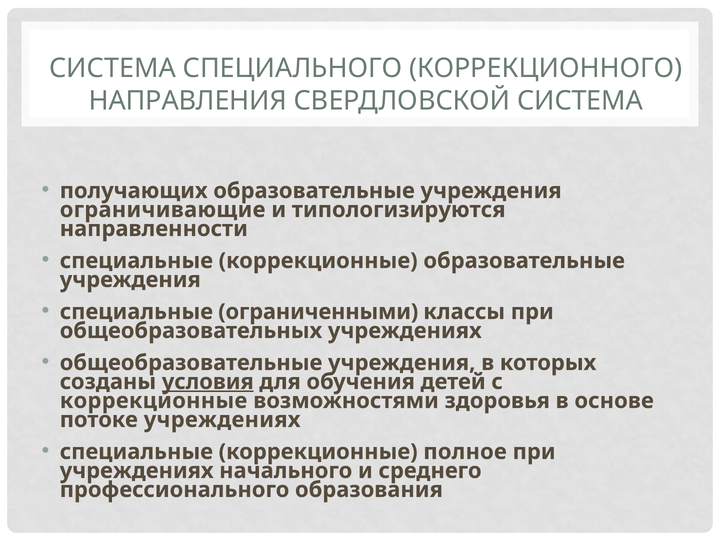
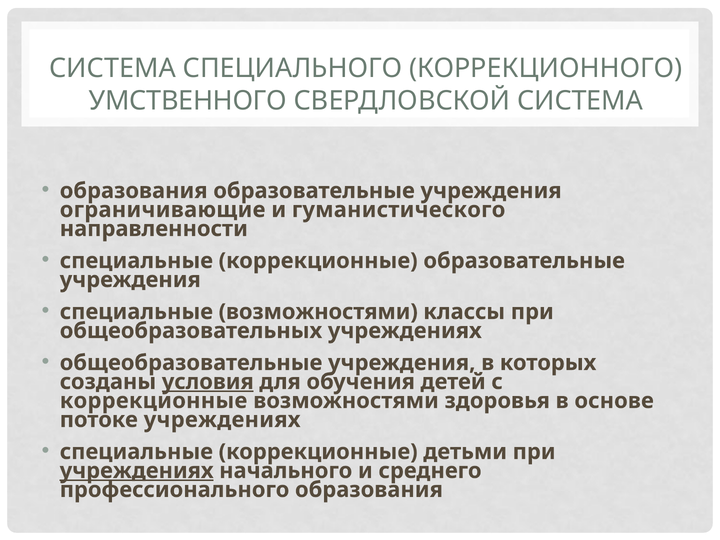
НАПРАВЛЕНИЯ: НАПРАВЛЕНИЯ -> УМСТВЕННОГО
получающих at (134, 191): получающих -> образования
типологизируются: типологизируются -> гуманистического
специальные ограниченными: ограниченными -> возможностями
полное: полное -> детьми
учреждениях at (137, 471) underline: none -> present
